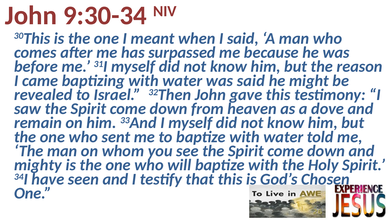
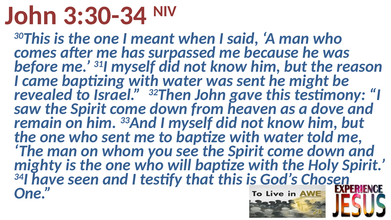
9:30-34: 9:30-34 -> 3:30-34
was said: said -> sent
